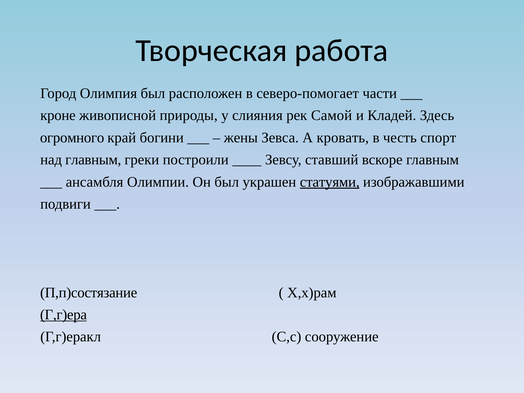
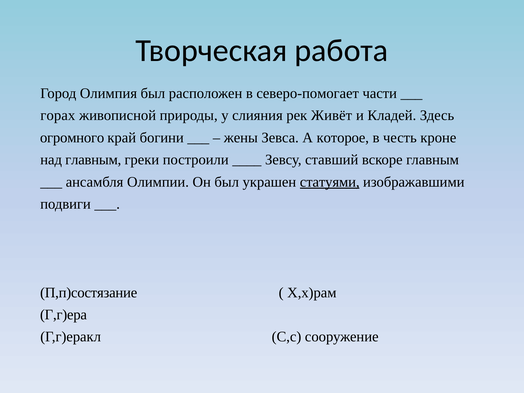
кроне: кроне -> горах
Самой: Самой -> Живёт
кровать: кровать -> которое
спорт: спорт -> кроне
Г,г)ера underline: present -> none
